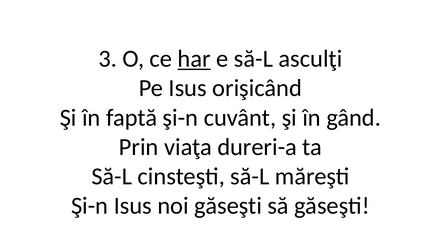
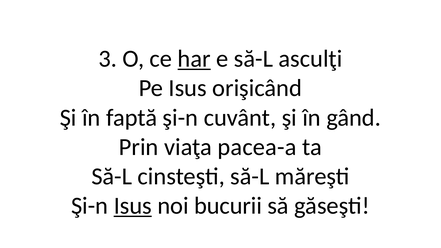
dureri-a: dureri-a -> pacea-a
Isus at (133, 206) underline: none -> present
noi găseşti: găseşti -> bucurii
